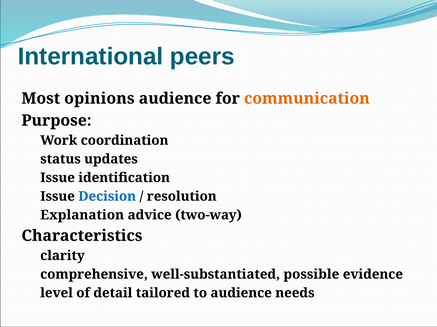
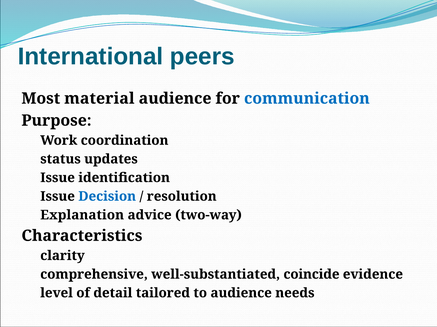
opinions: opinions -> material
communication colour: orange -> blue
possible: possible -> coincide
